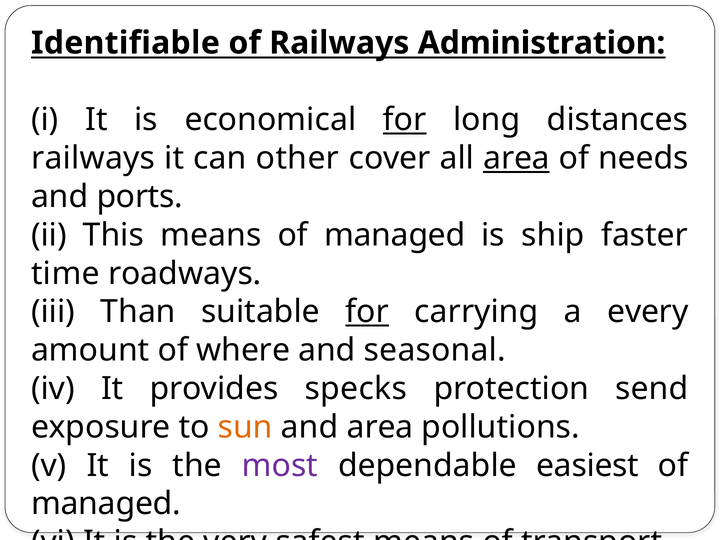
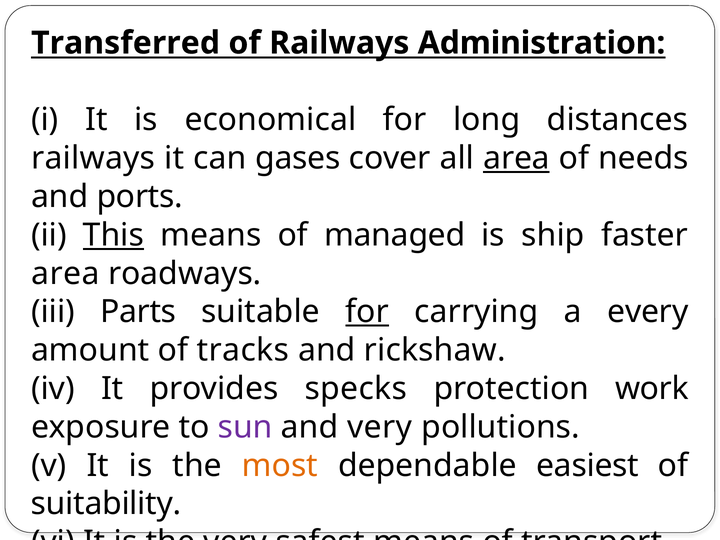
Identifiable: Identifiable -> Transferred
for at (405, 120) underline: present -> none
other: other -> gases
This underline: none -> present
time at (65, 273): time -> area
Than: Than -> Parts
where: where -> tracks
seasonal: seasonal -> rickshaw
send: send -> work
sun colour: orange -> purple
and area: area -> very
most colour: purple -> orange
managed at (106, 504): managed -> suitability
